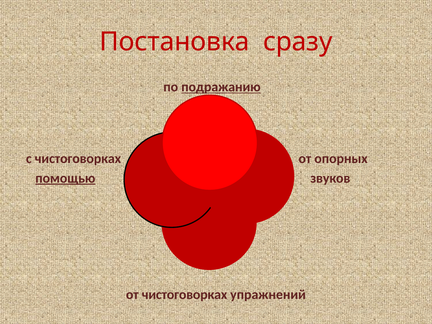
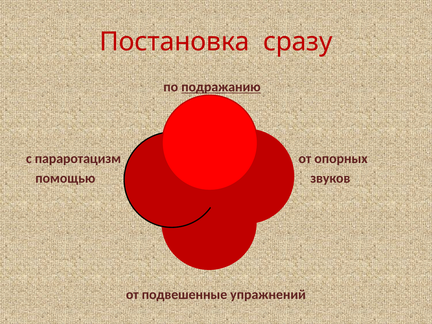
с чистоговорках: чистоговорках -> параротацизм
помощью underline: present -> none
от чистоговорках: чистоговорках -> подвешенные
